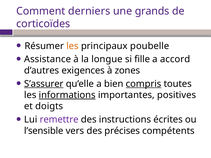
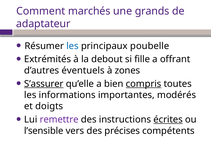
derniers: derniers -> marchés
corticoïdes: corticoïdes -> adaptateur
les at (72, 46) colour: orange -> blue
Assistance: Assistance -> Extrémités
longue: longue -> debout
accord: accord -> offrant
exigences: exigences -> éventuels
informations underline: present -> none
positives: positives -> modérés
écrites underline: none -> present
